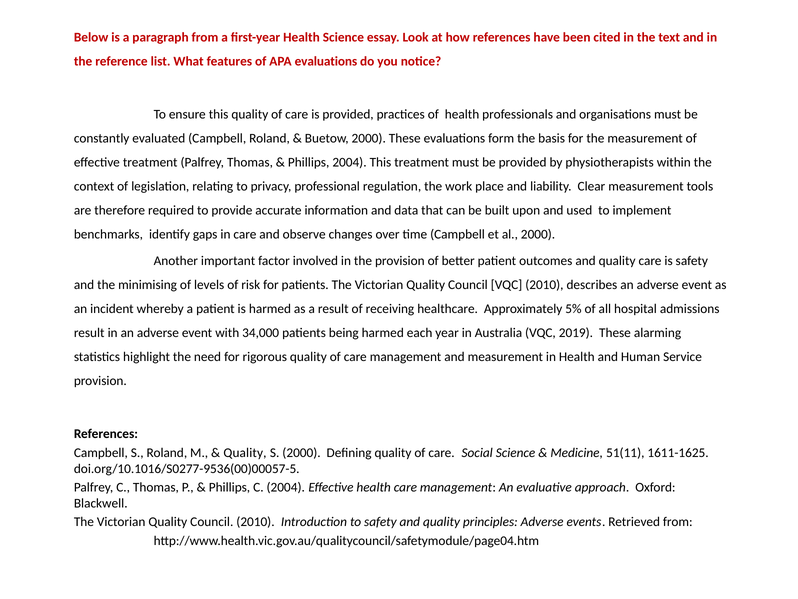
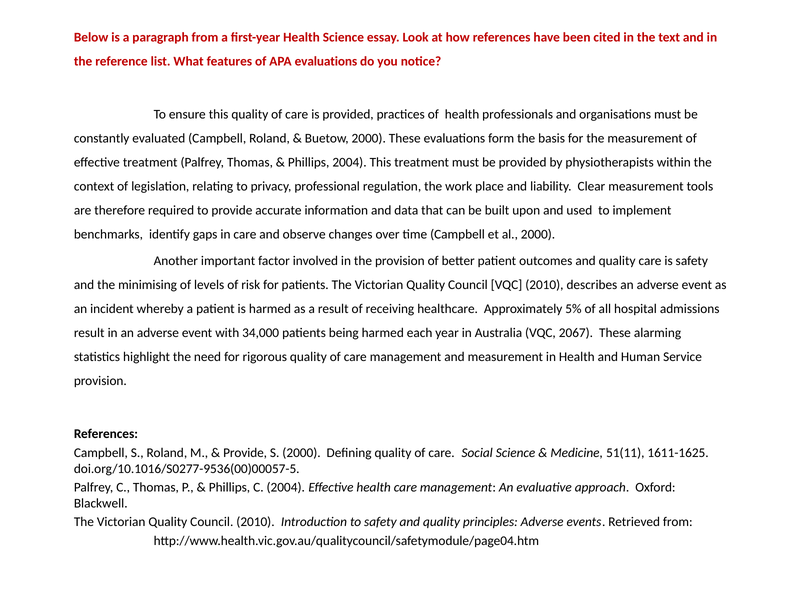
2019: 2019 -> 2067
Quality at (245, 452): Quality -> Provide
